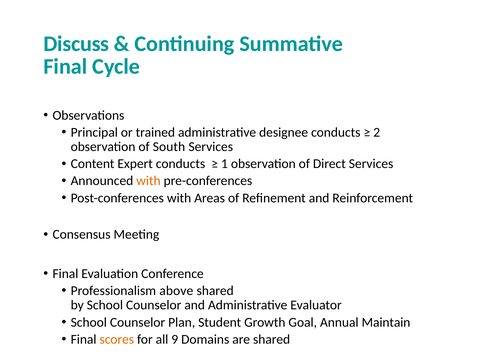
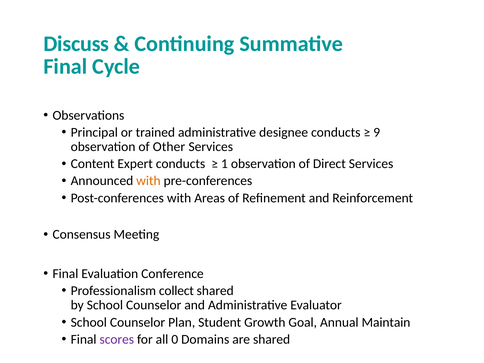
2: 2 -> 9
South: South -> Other
above: above -> collect
scores colour: orange -> purple
9: 9 -> 0
